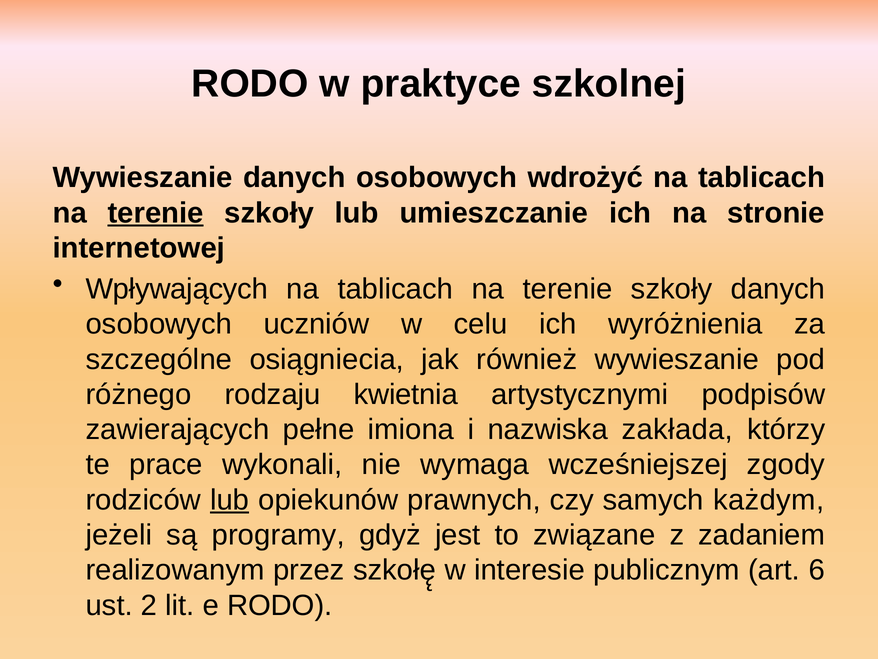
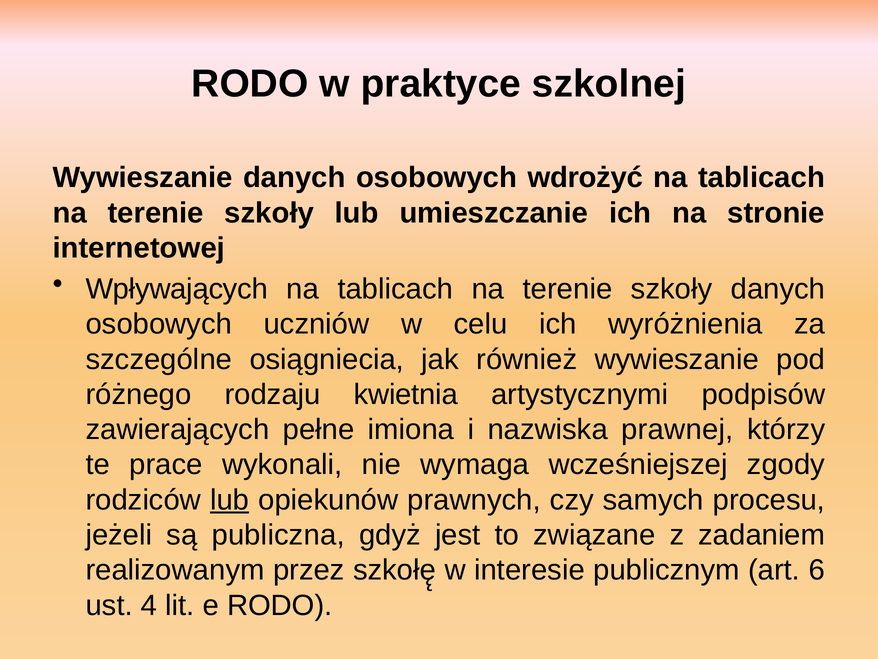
terenie at (156, 213) underline: present -> none
zakłada: zakłada -> prawnej
każdym: każdym -> procesu
programy: programy -> publiczna
2: 2 -> 4
